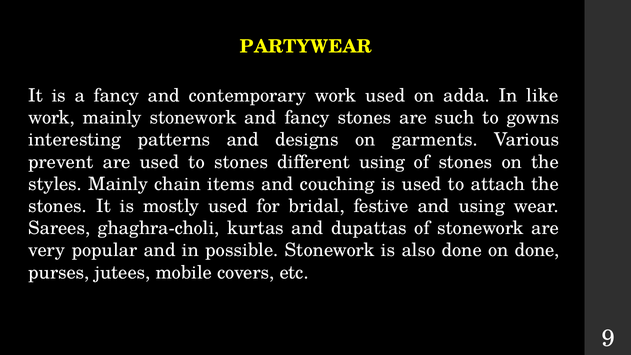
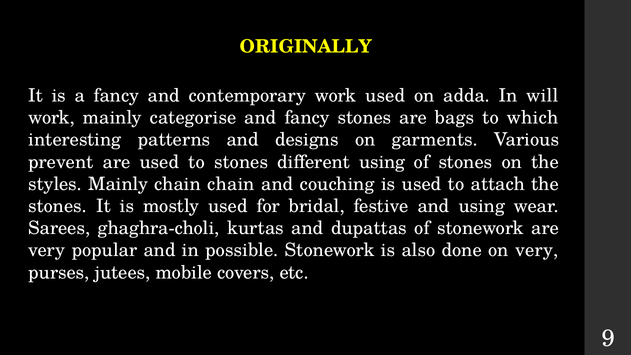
PARTYWEAR: PARTYWEAR -> ORIGINALLY
like: like -> will
mainly stonework: stonework -> categorise
such: such -> bags
gowns: gowns -> which
chain items: items -> chain
on done: done -> very
